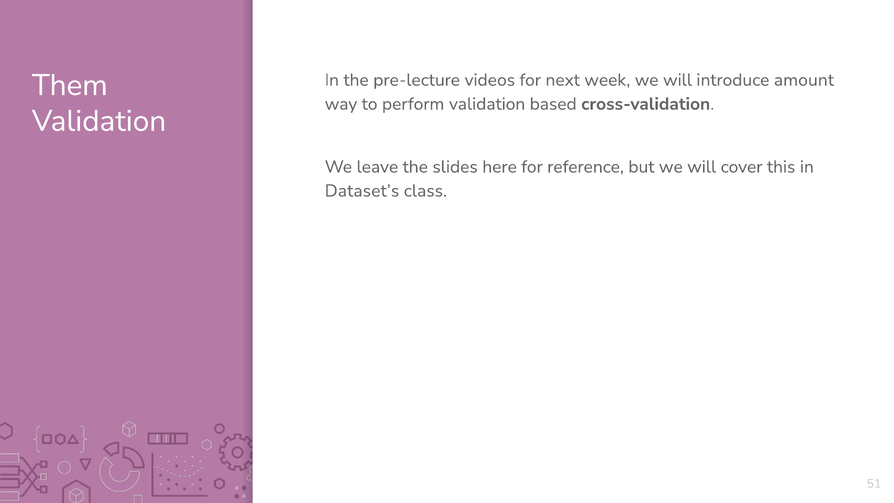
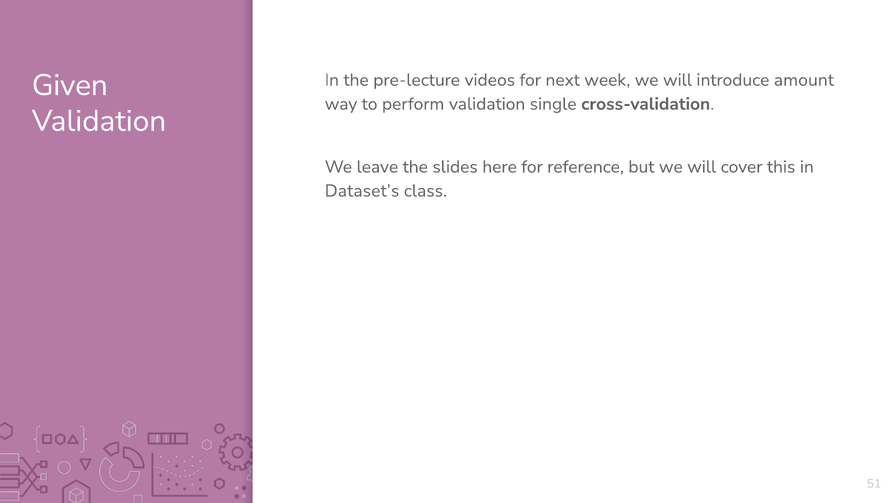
Them: Them -> Given
based: based -> single
